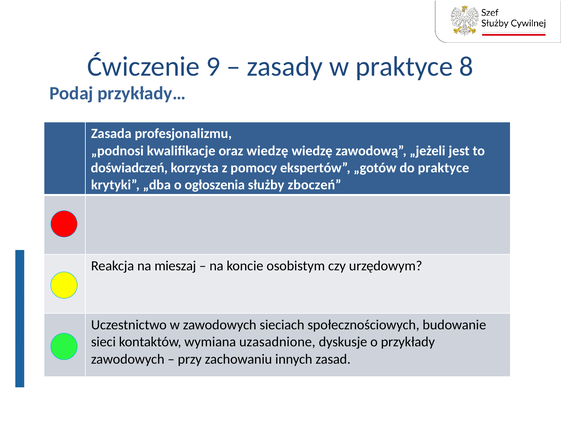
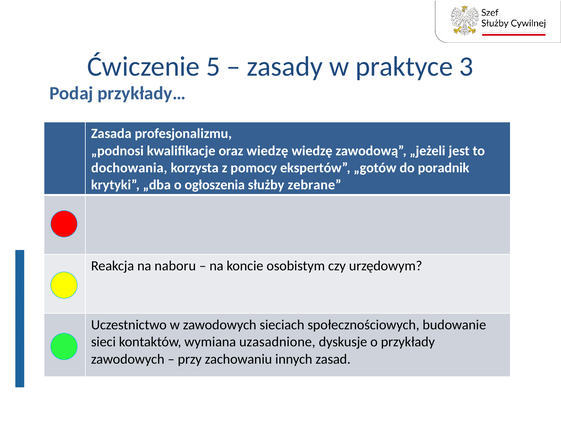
9: 9 -> 5
8: 8 -> 3
doświadczeń: doświadczeń -> dochowania
do praktyce: praktyce -> poradnik
zboczeń: zboczeń -> zebrane
mieszaj: mieszaj -> naboru
